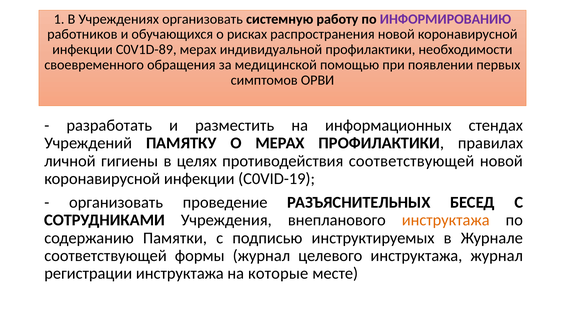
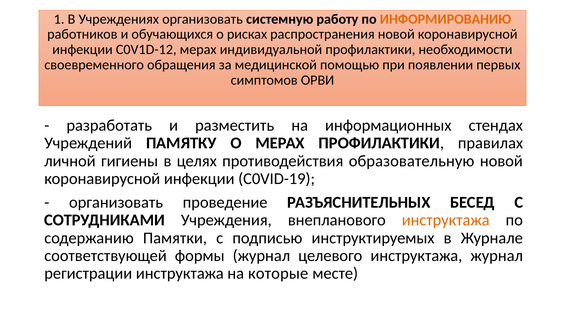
ИНФОРМИРОВАНИЮ colour: purple -> orange
C0V1D-89: C0V1D-89 -> C0V1D-12
противодействия соответствующей: соответствующей -> образовательную
